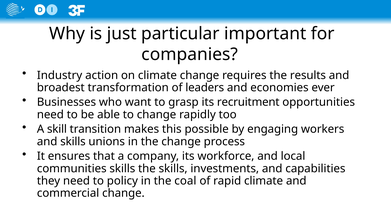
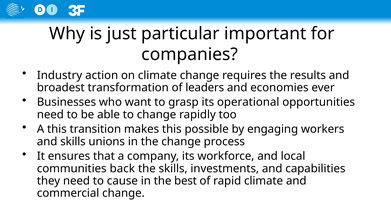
recruitment: recruitment -> operational
A skill: skill -> this
communities skills: skills -> back
policy: policy -> cause
coal: coal -> best
